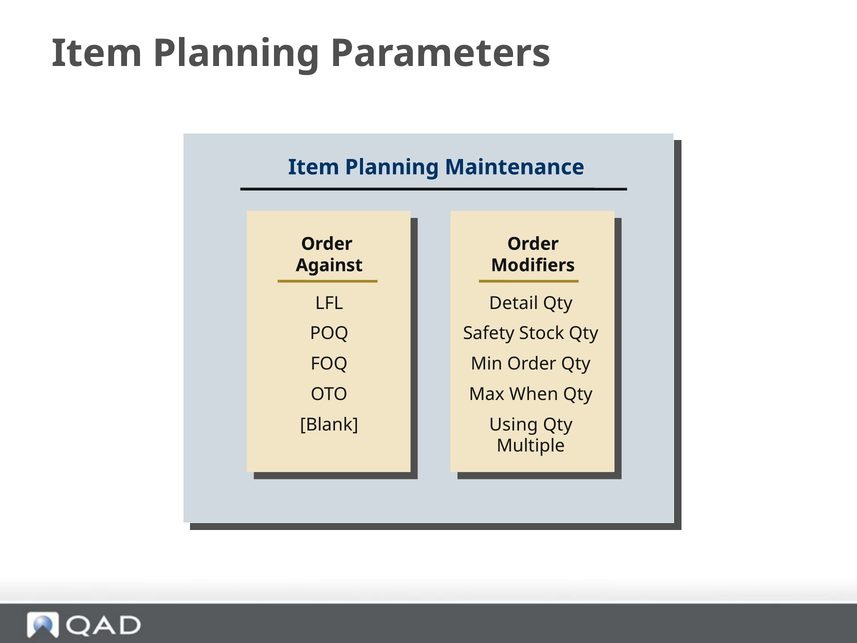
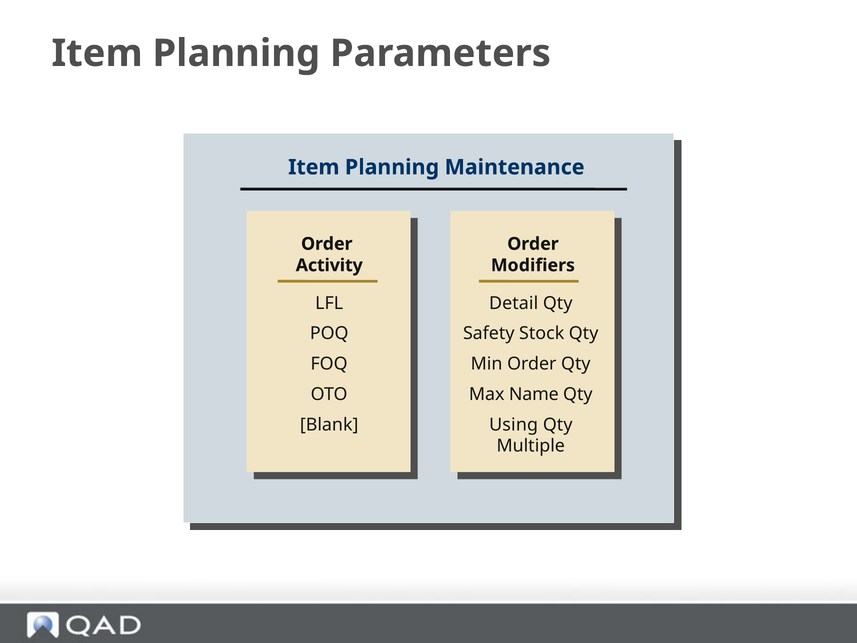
Against: Against -> Activity
When: When -> Name
